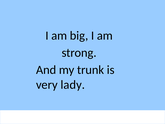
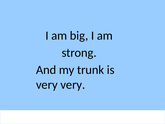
very lady: lady -> very
